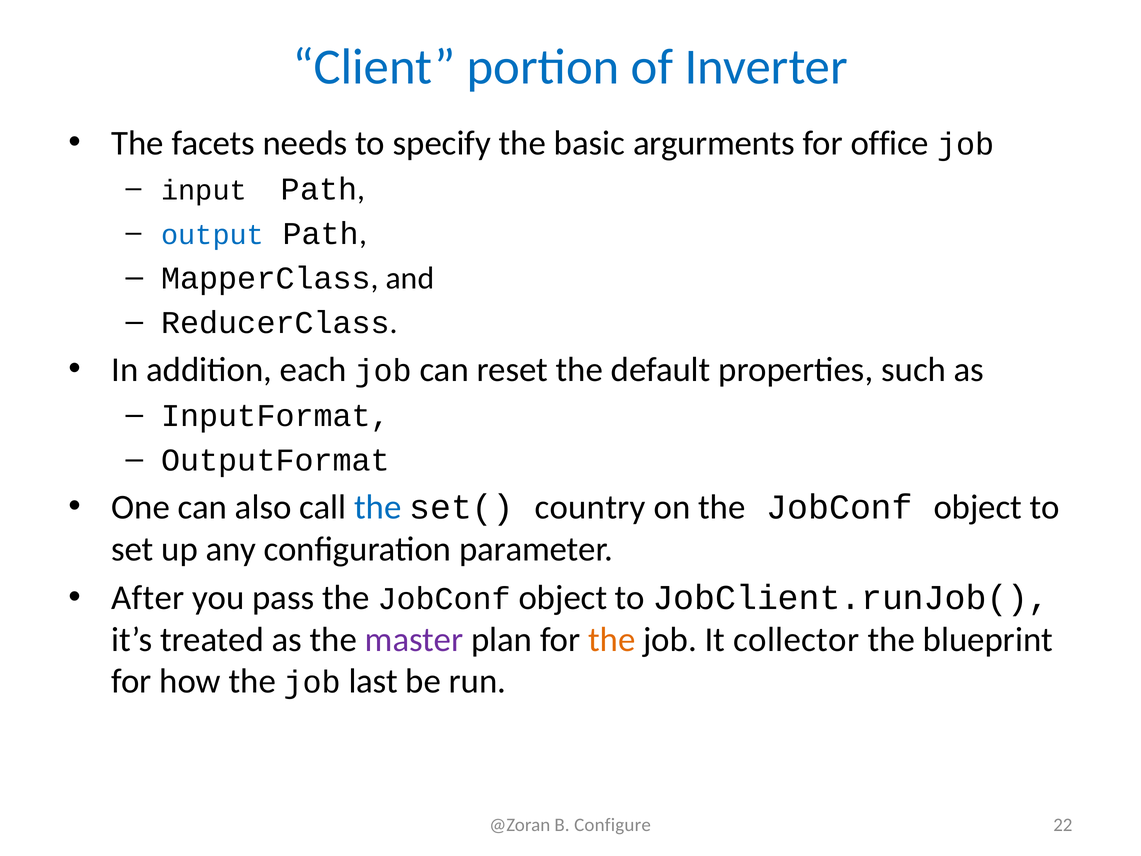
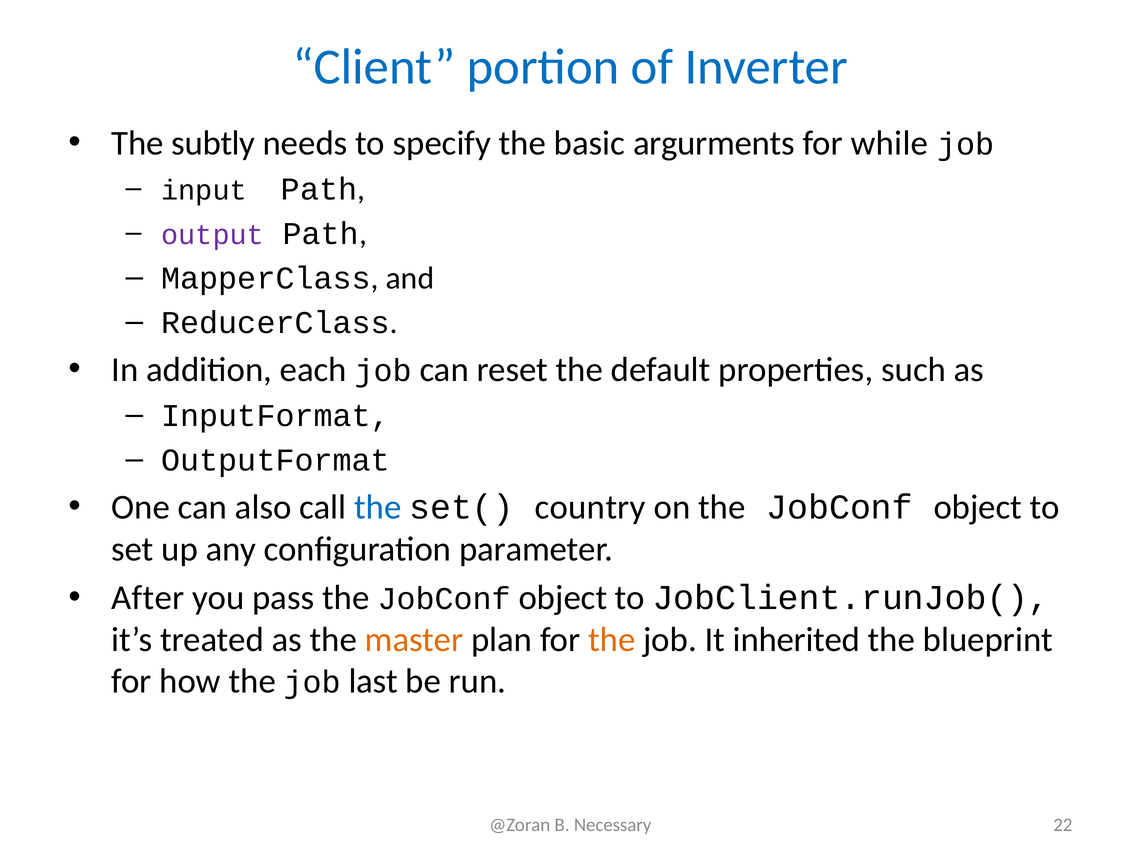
facets: facets -> subtly
office: office -> while
output colour: blue -> purple
master colour: purple -> orange
collector: collector -> inherited
Configure: Configure -> Necessary
